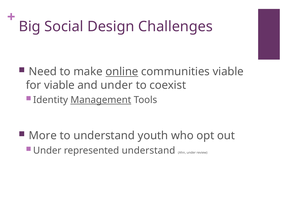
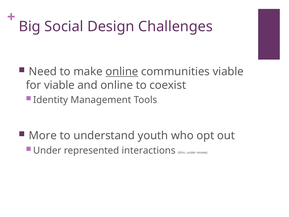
and under: under -> online
Management underline: present -> none
represented understand: understand -> interactions
